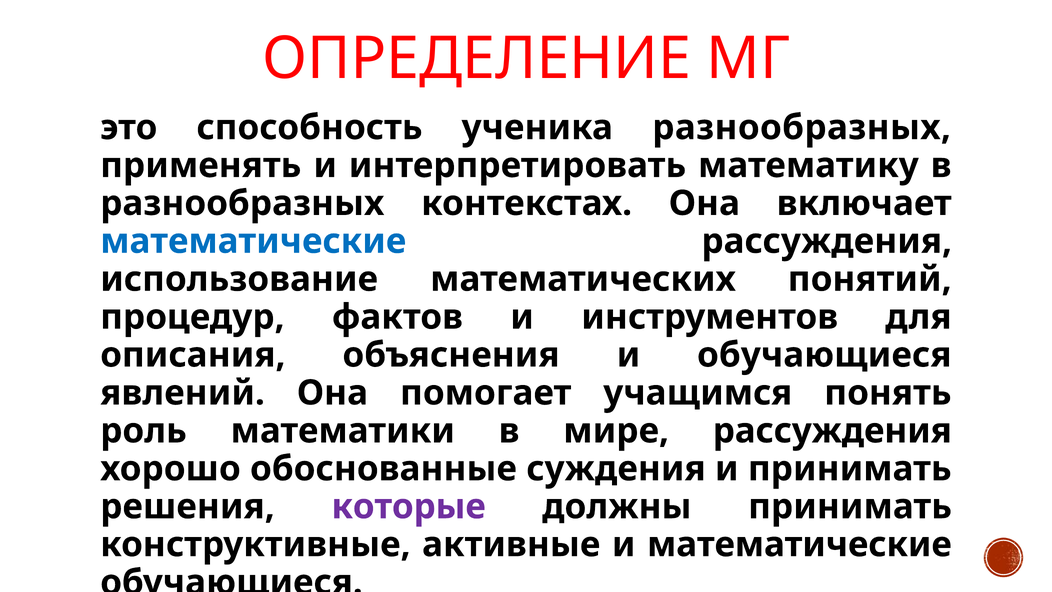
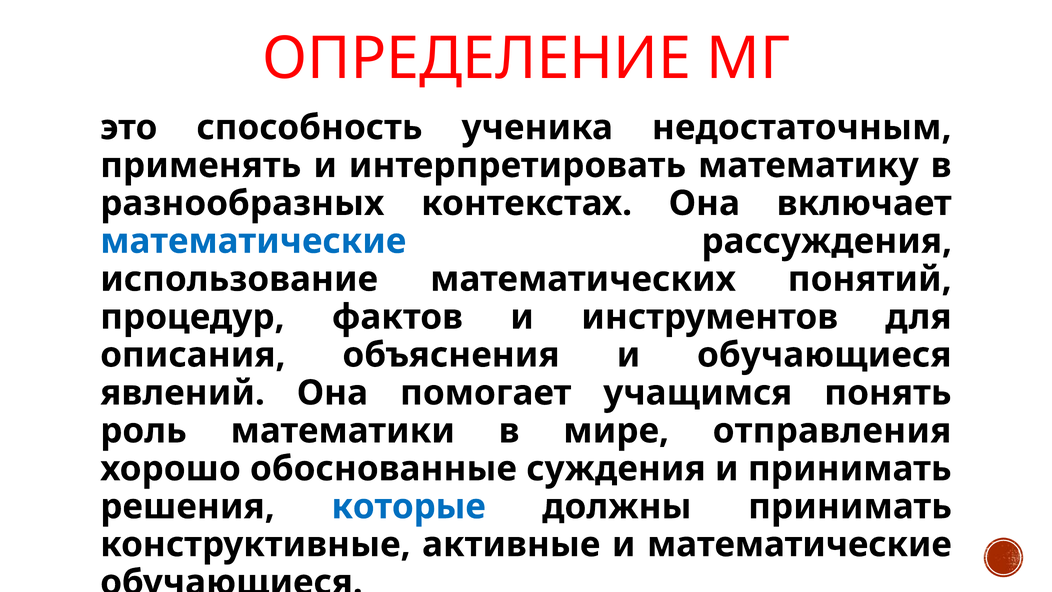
ученика разнообразных: разнообразных -> недостаточным
мире рассуждения: рассуждения -> отправления
которые colour: purple -> blue
